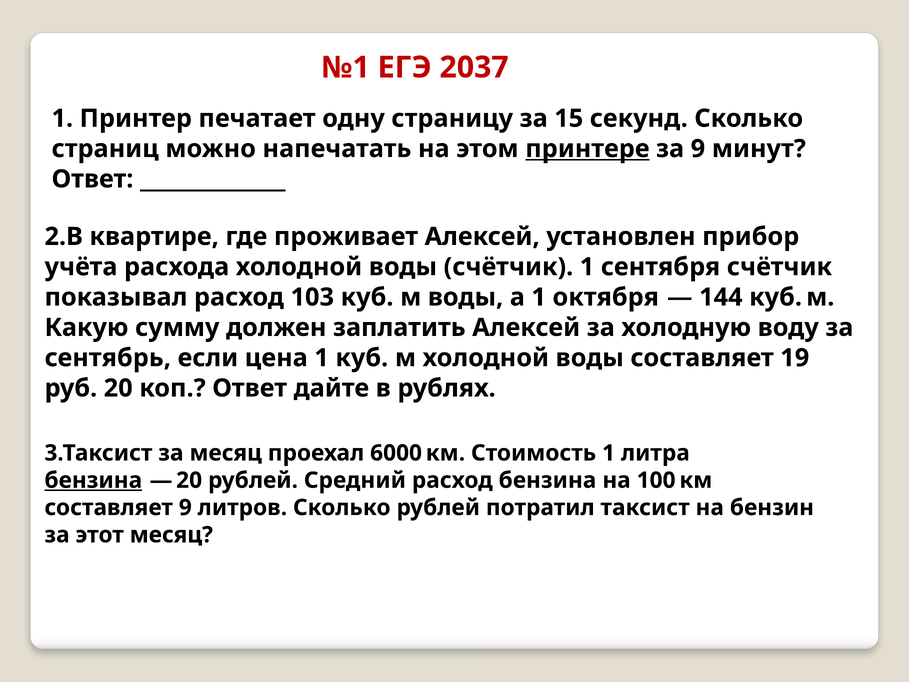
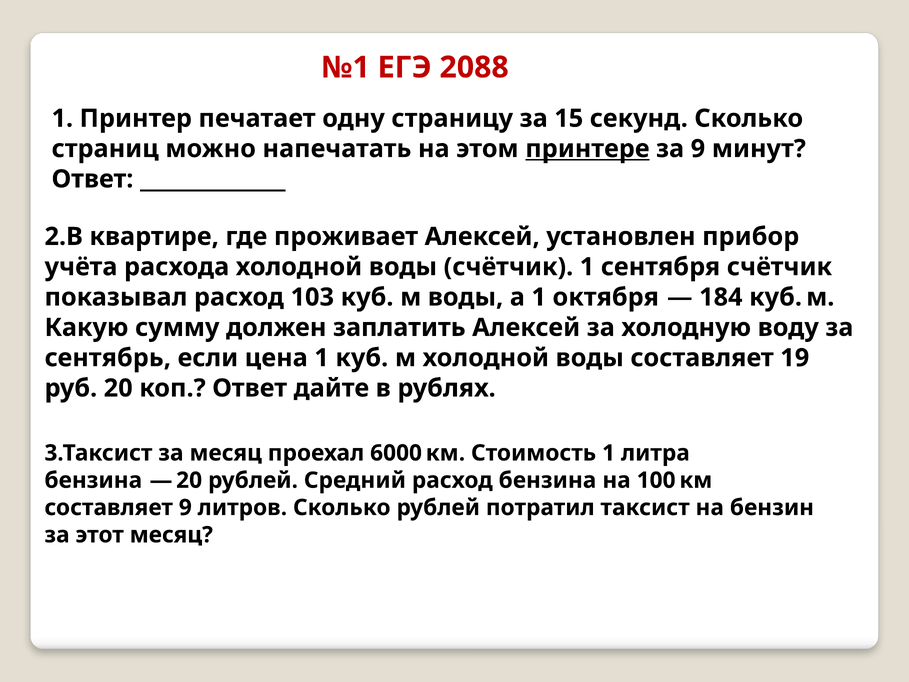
2037: 2037 -> 2088
144: 144 -> 184
бензина at (93, 480) underline: present -> none
